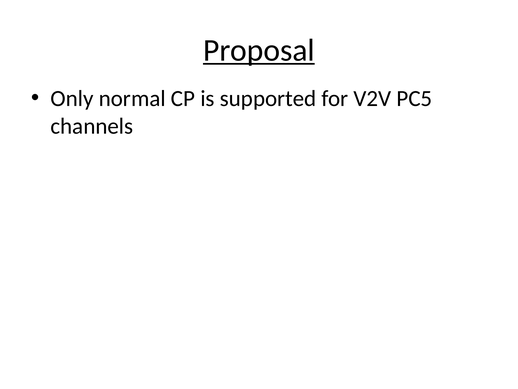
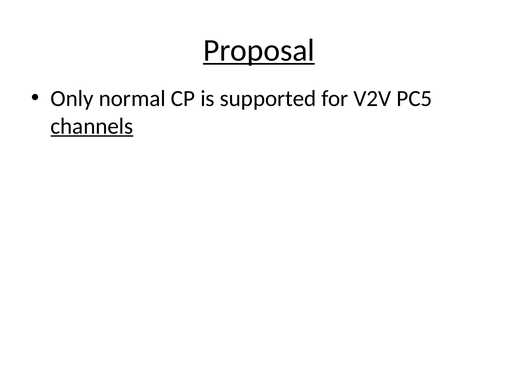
channels underline: none -> present
